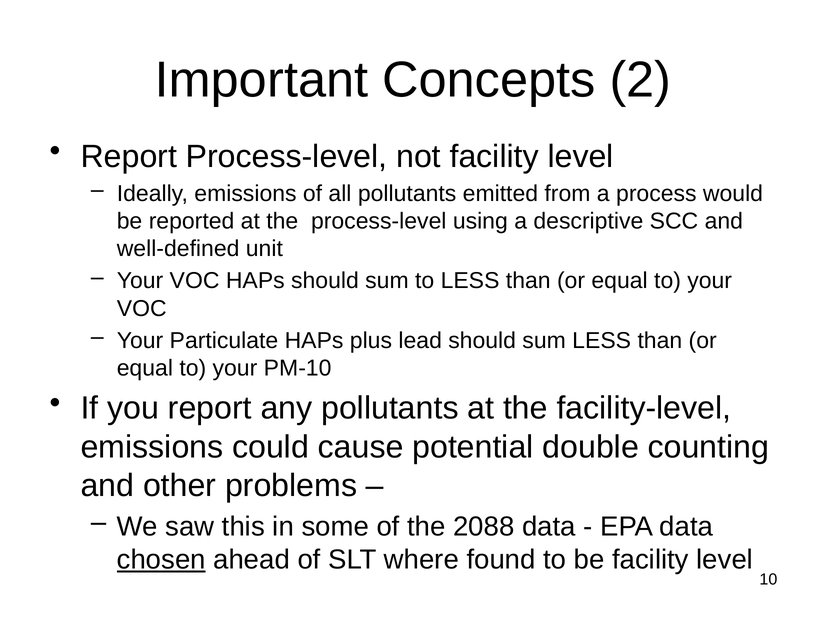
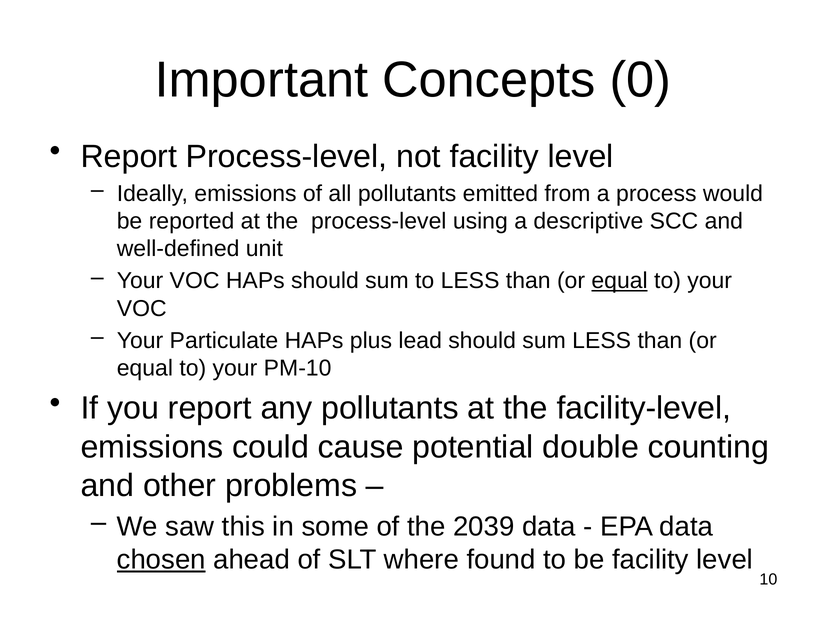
2: 2 -> 0
equal at (620, 281) underline: none -> present
2088: 2088 -> 2039
